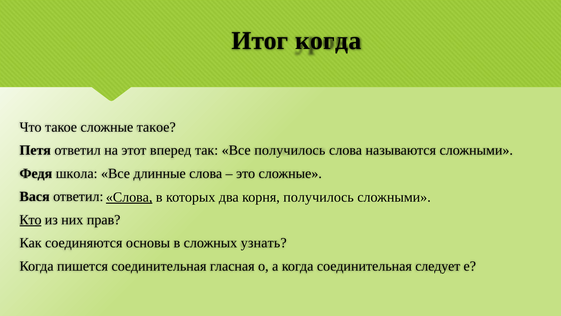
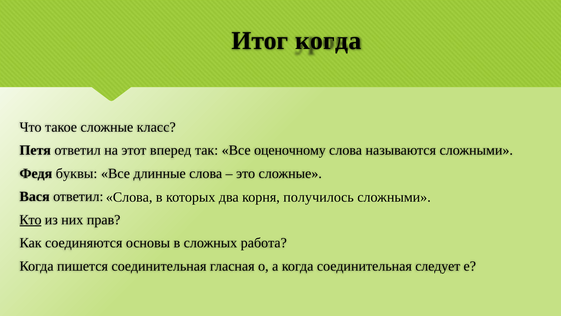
сложные такое: такое -> класс
Все получилось: получилось -> оценочному
школа: школа -> буквы
Слова at (129, 197) underline: present -> none
узнать: узнать -> работа
